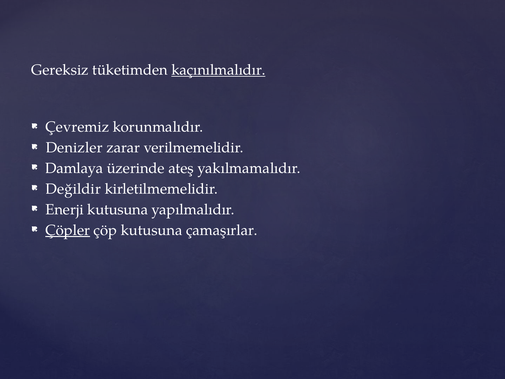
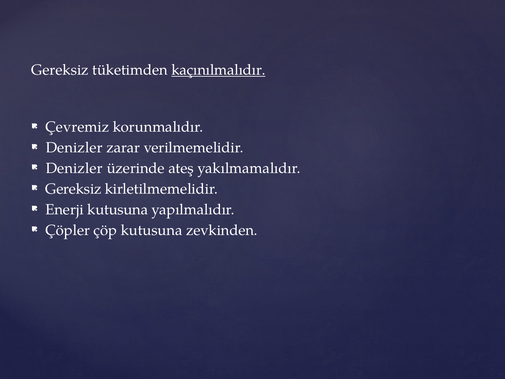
Damlaya at (74, 168): Damlaya -> Denizler
Değildir at (73, 189): Değildir -> Gereksiz
Çöpler underline: present -> none
çamaşırlar: çamaşırlar -> zevkinden
